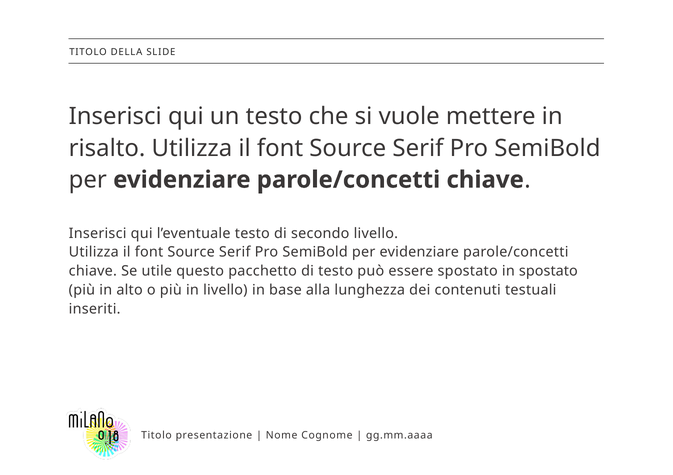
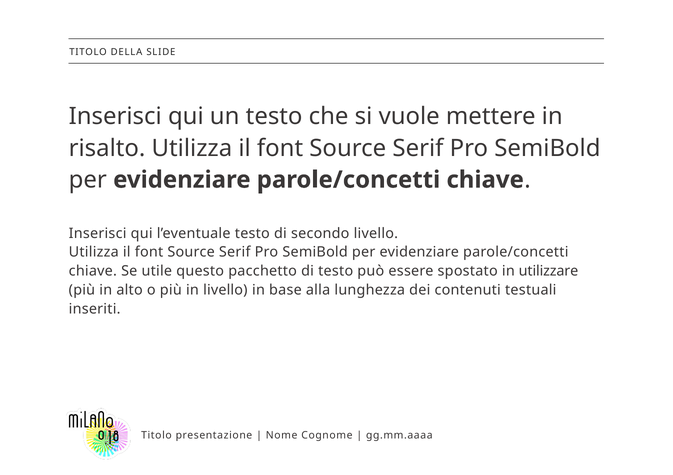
in spostato: spostato -> utilizzare
